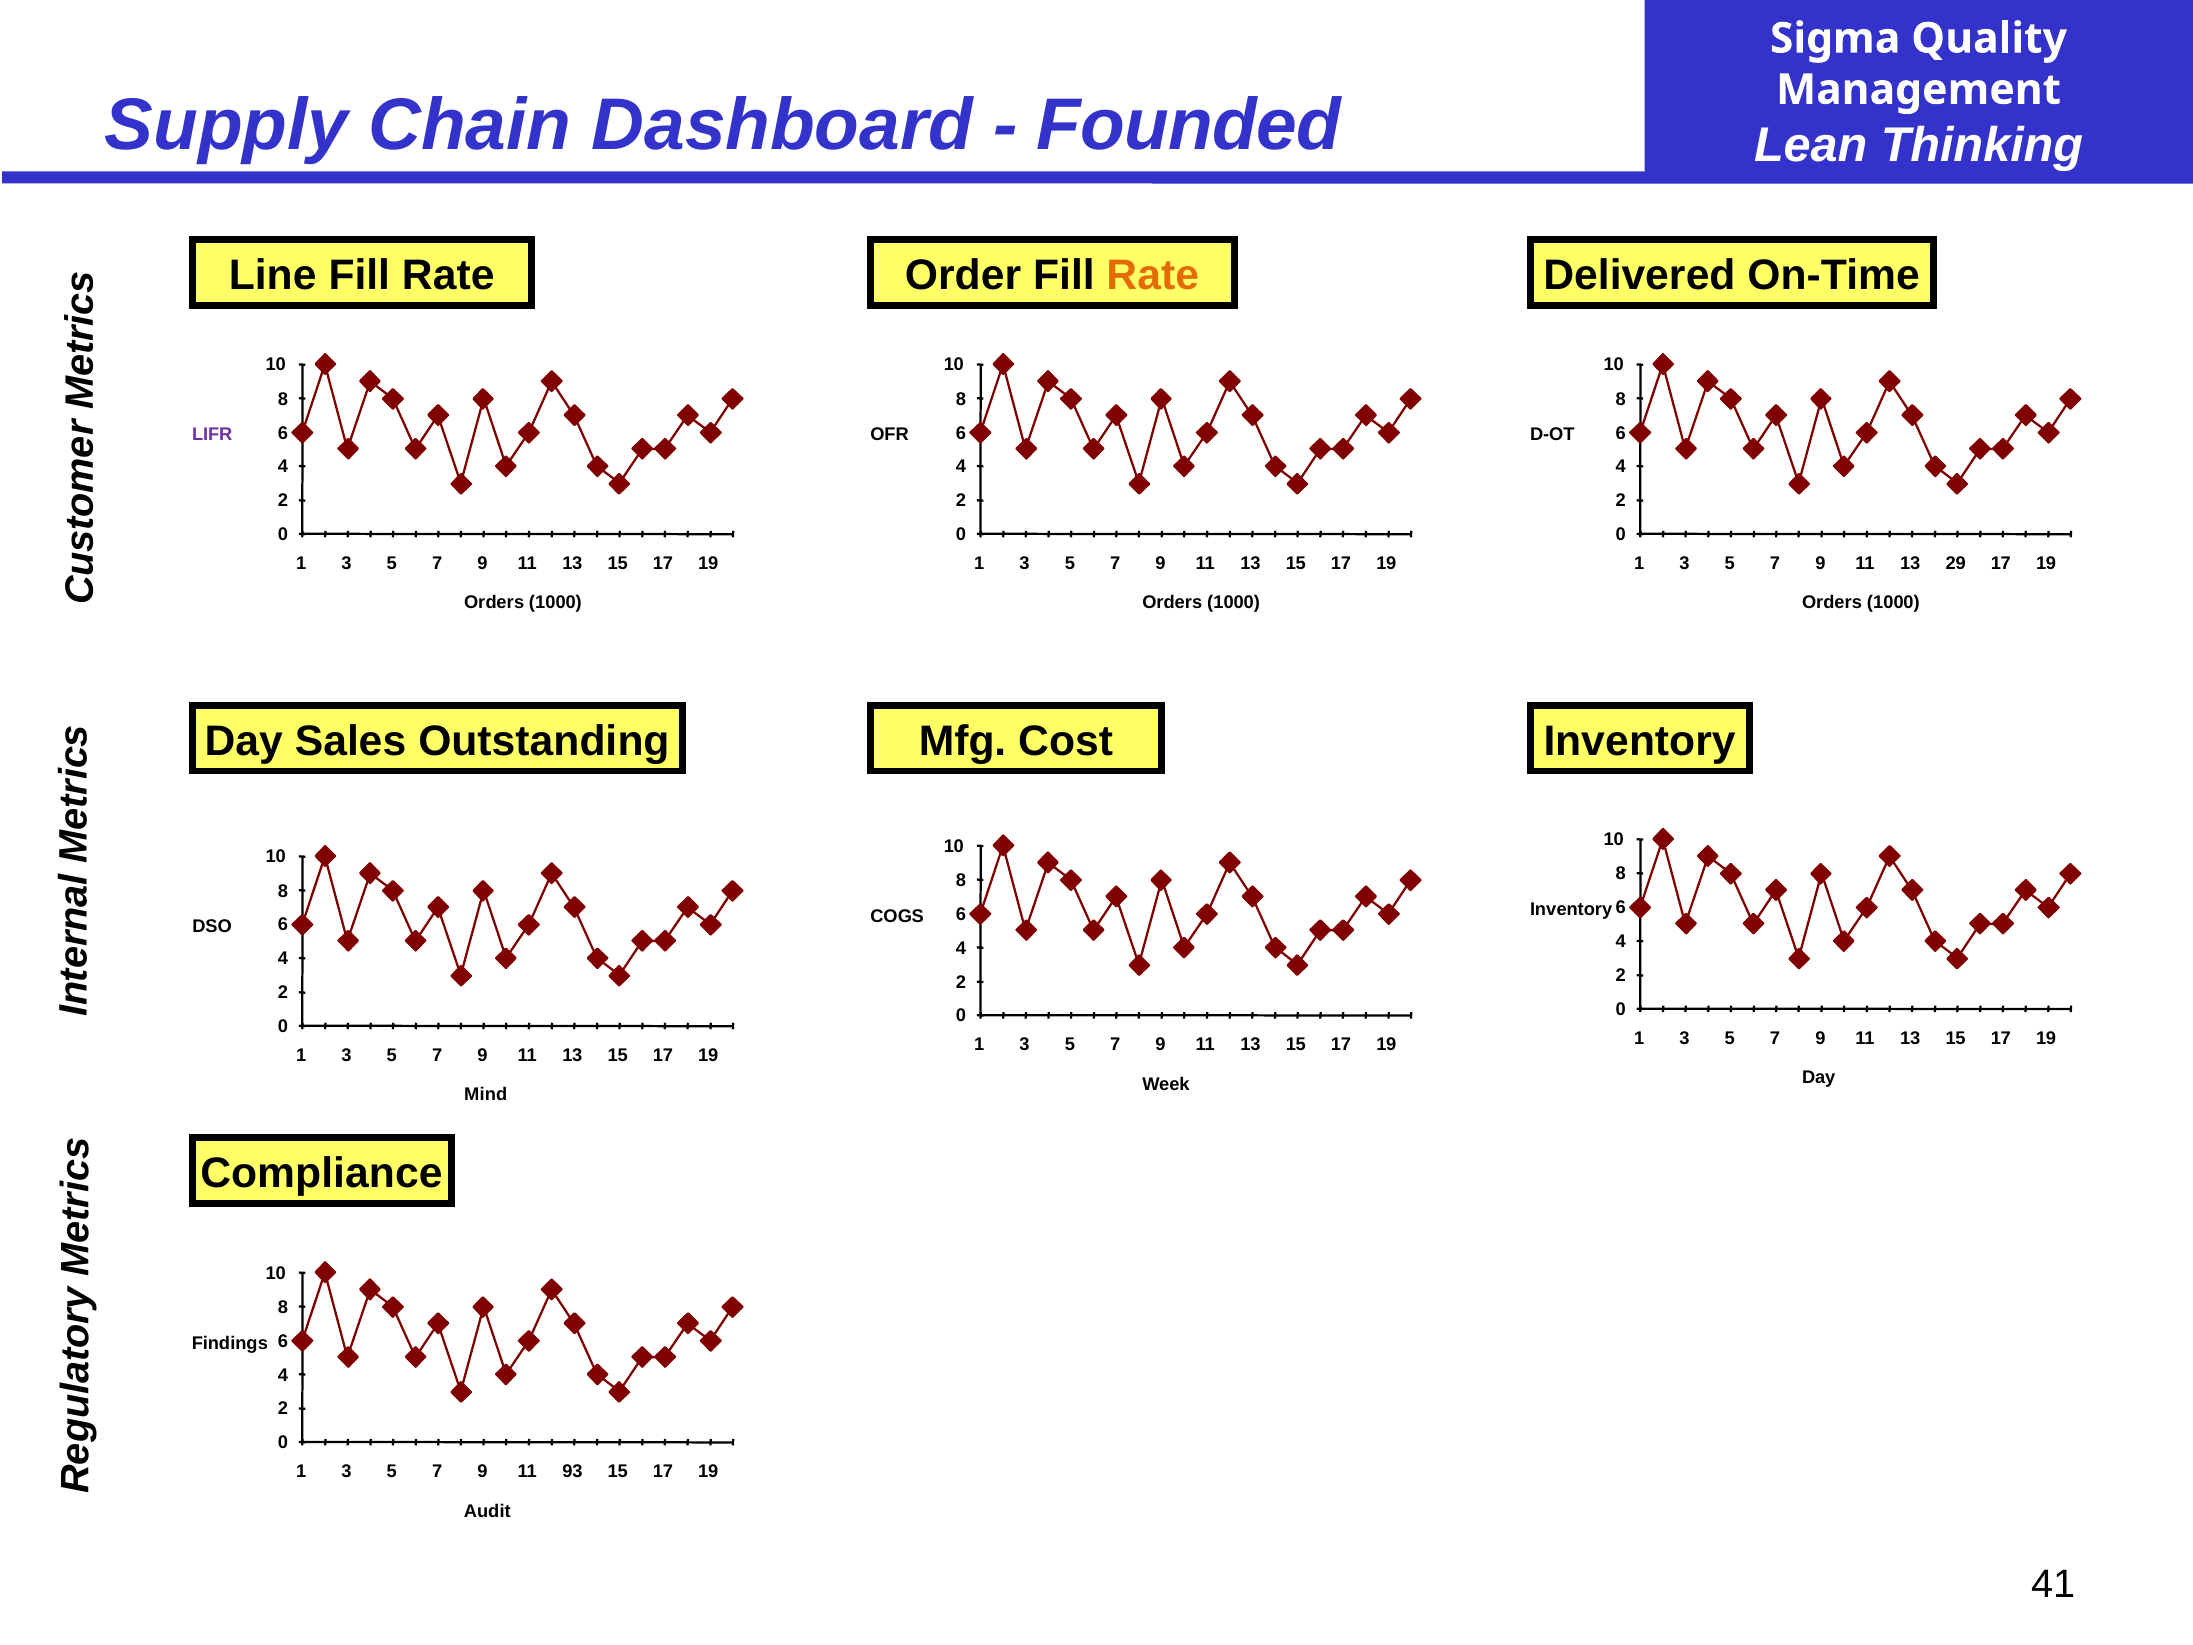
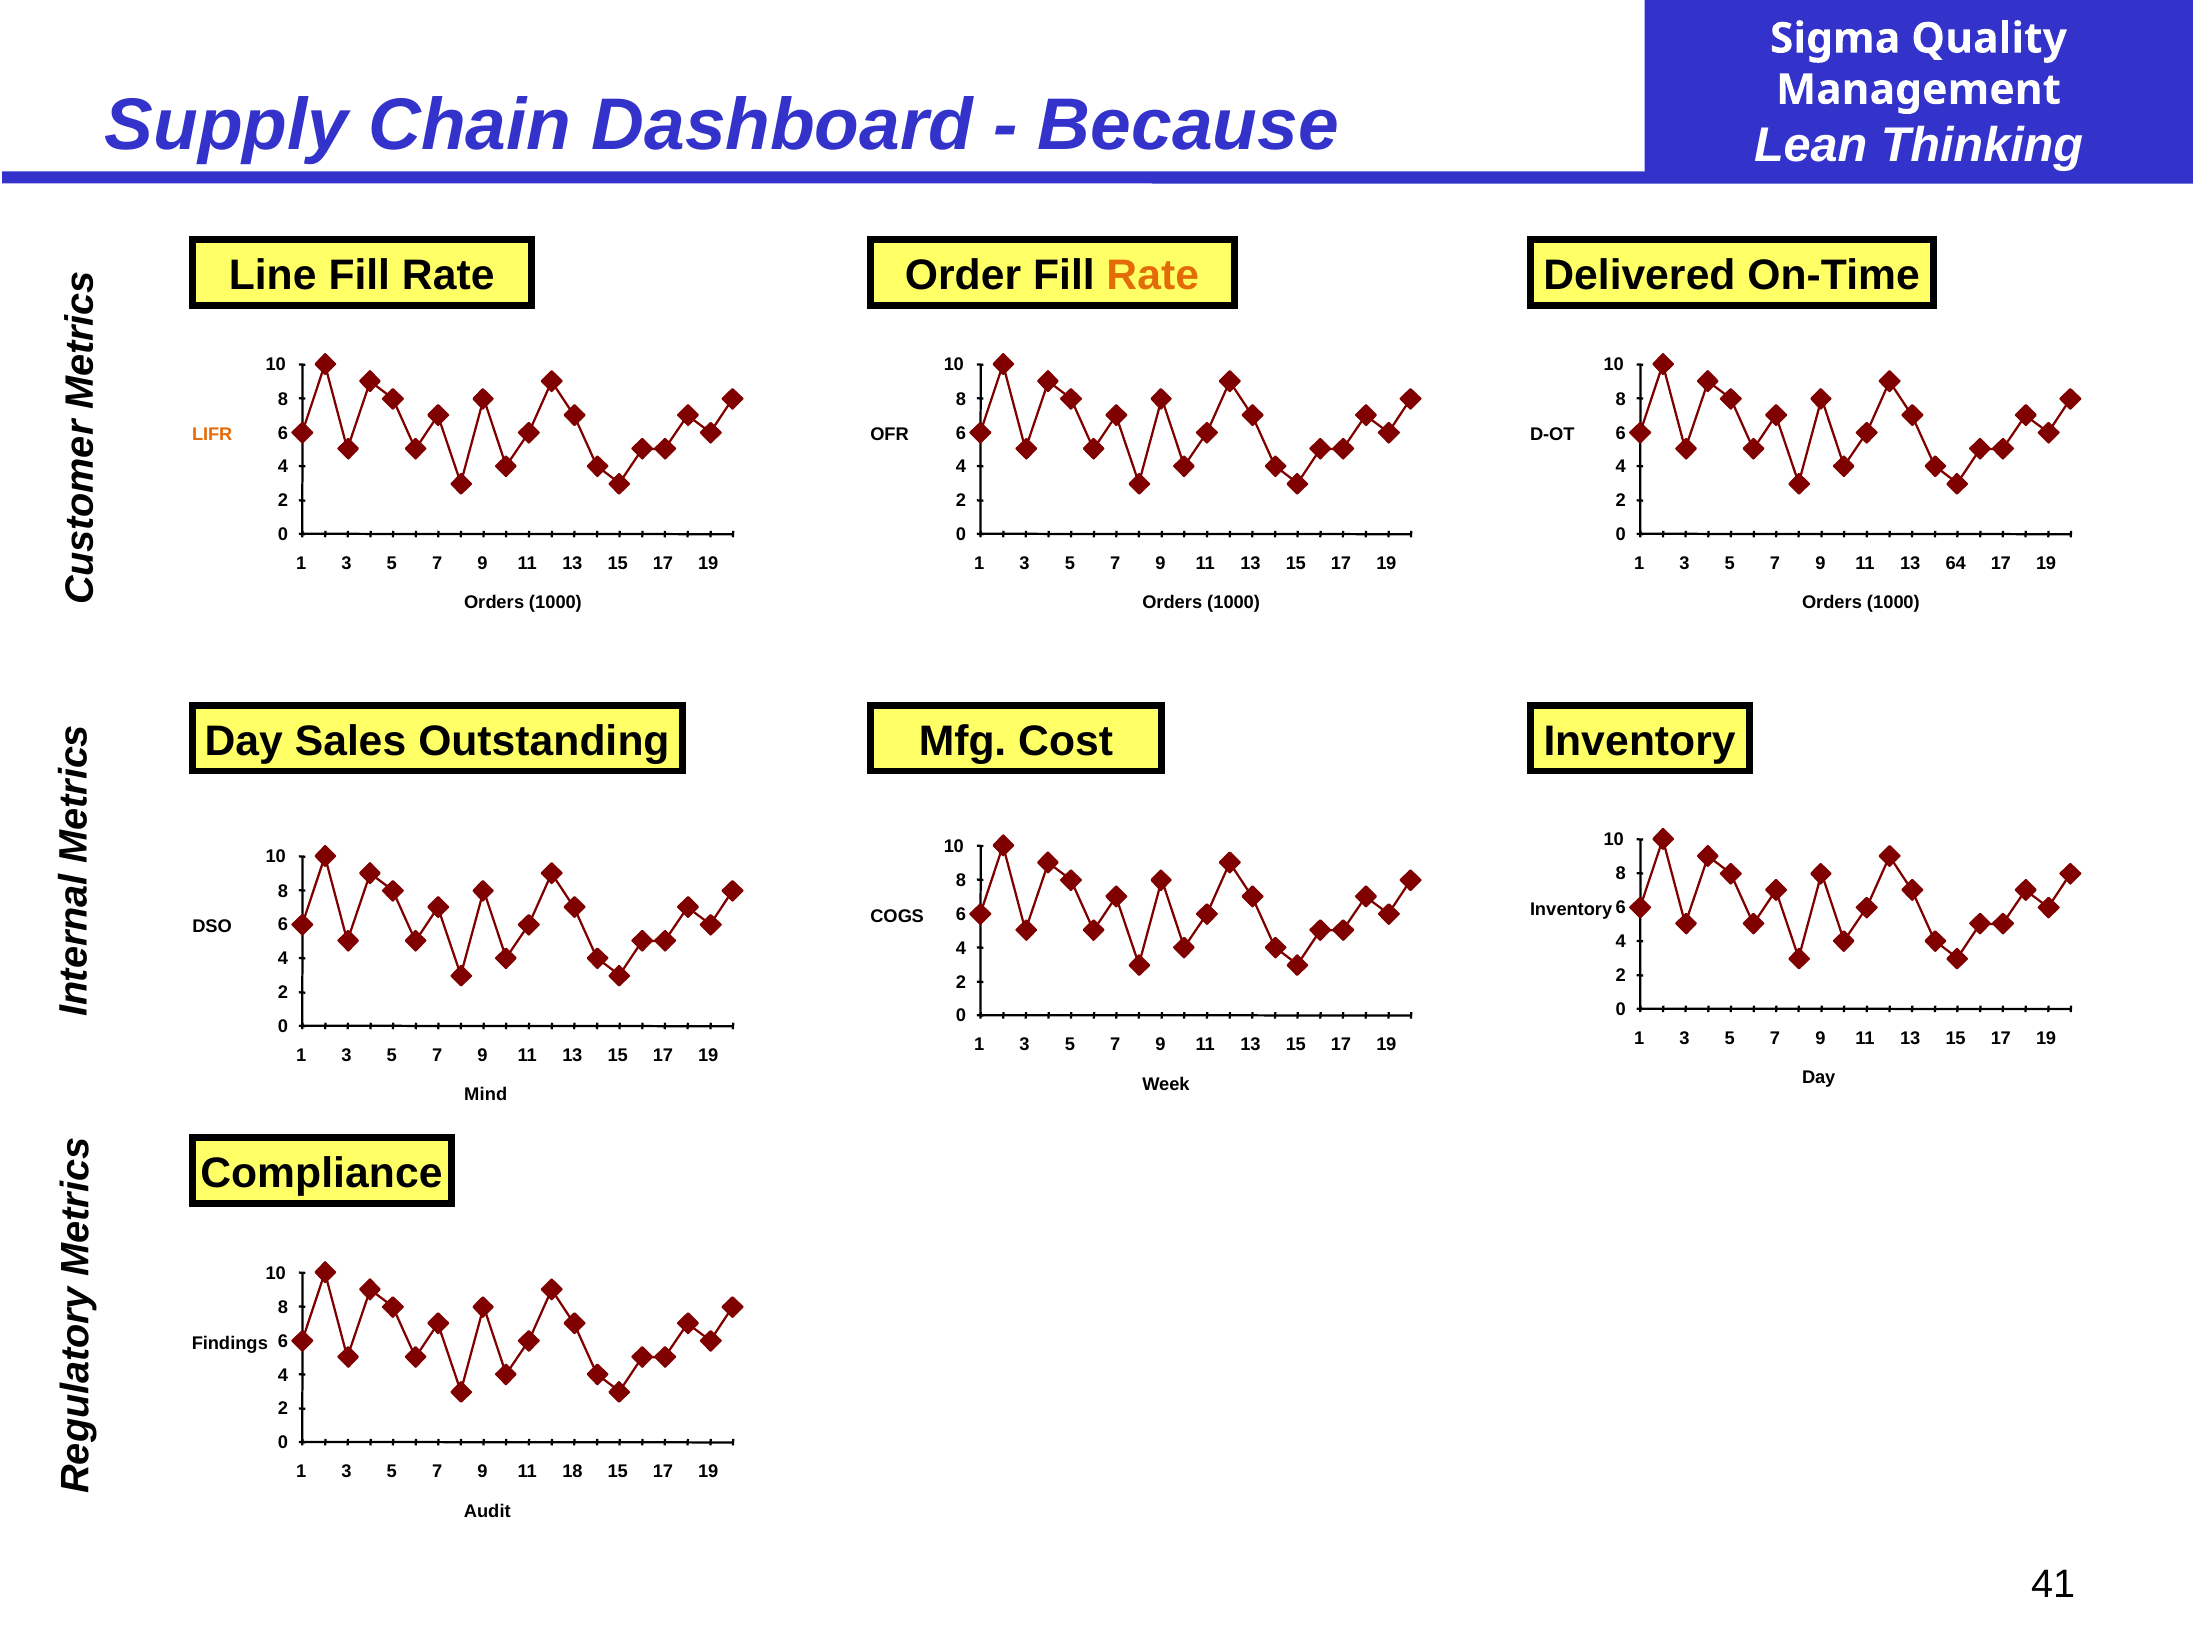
Founded: Founded -> Because
LIFR colour: purple -> orange
29: 29 -> 64
93: 93 -> 18
